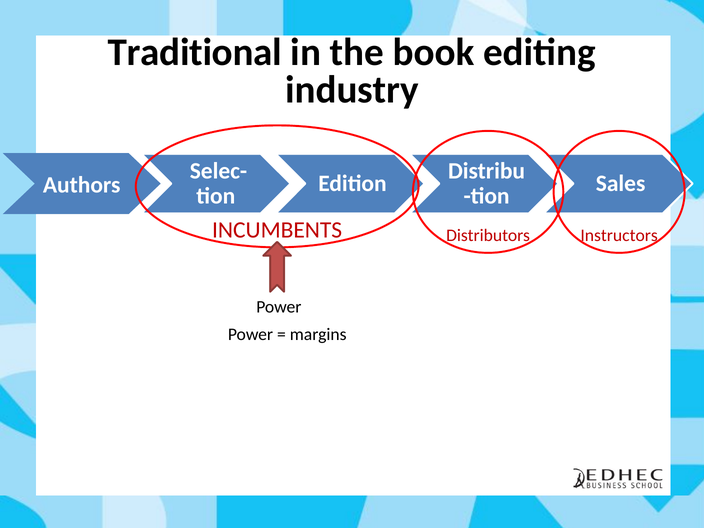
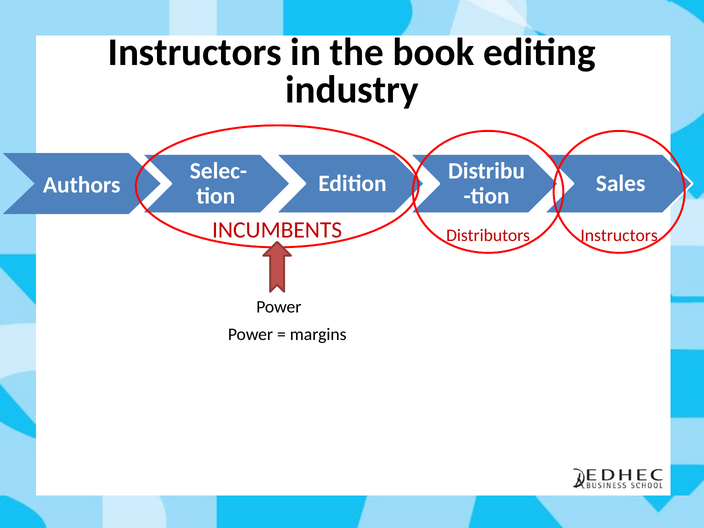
Traditional at (195, 52): Traditional -> Instructors
